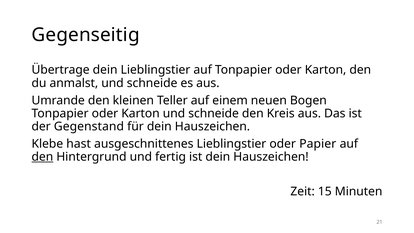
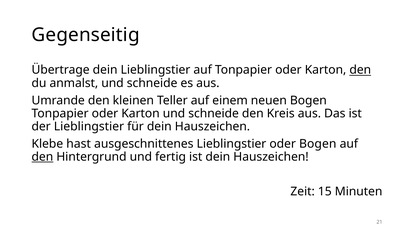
den at (360, 70) underline: none -> present
der Gegenstand: Gegenstand -> Lieblingstier
oder Papier: Papier -> Bogen
